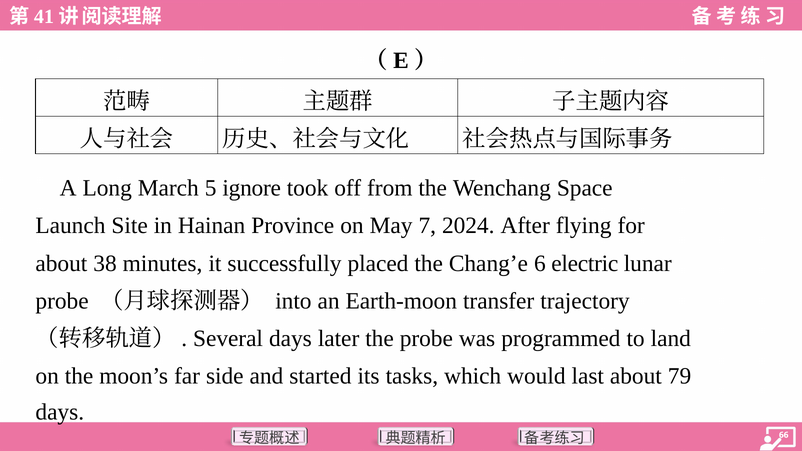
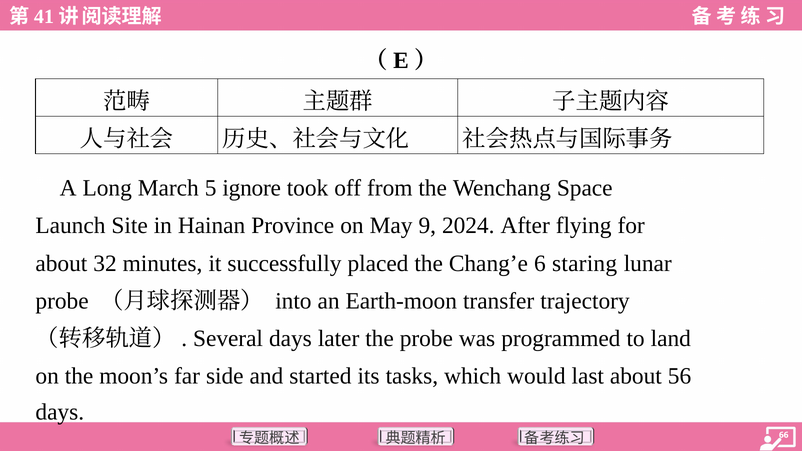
7: 7 -> 9
38: 38 -> 32
electric: electric -> staring
79: 79 -> 56
